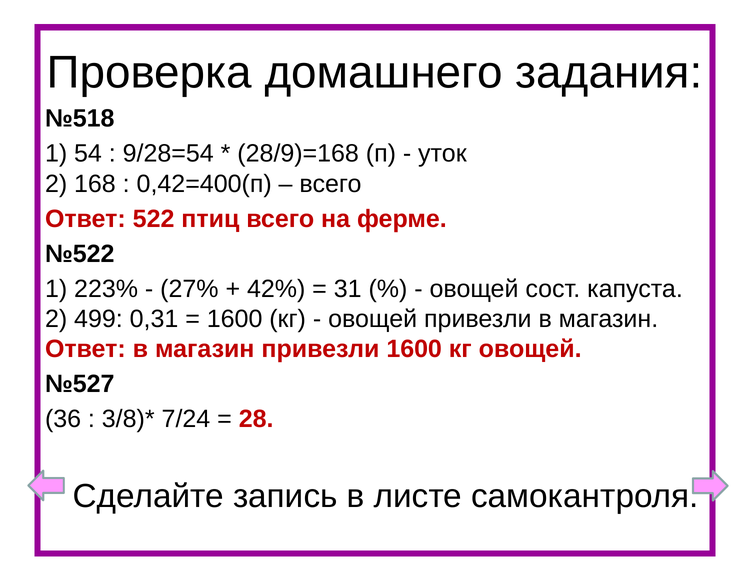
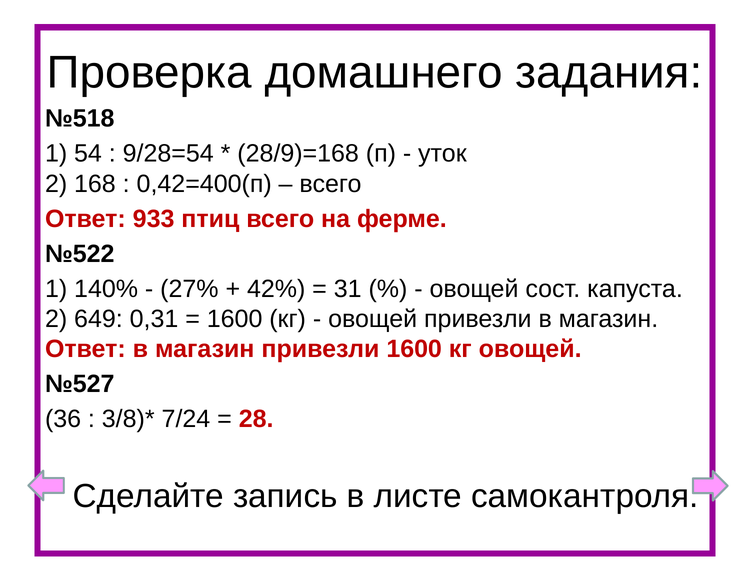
522: 522 -> 933
223%: 223% -> 140%
499: 499 -> 649
